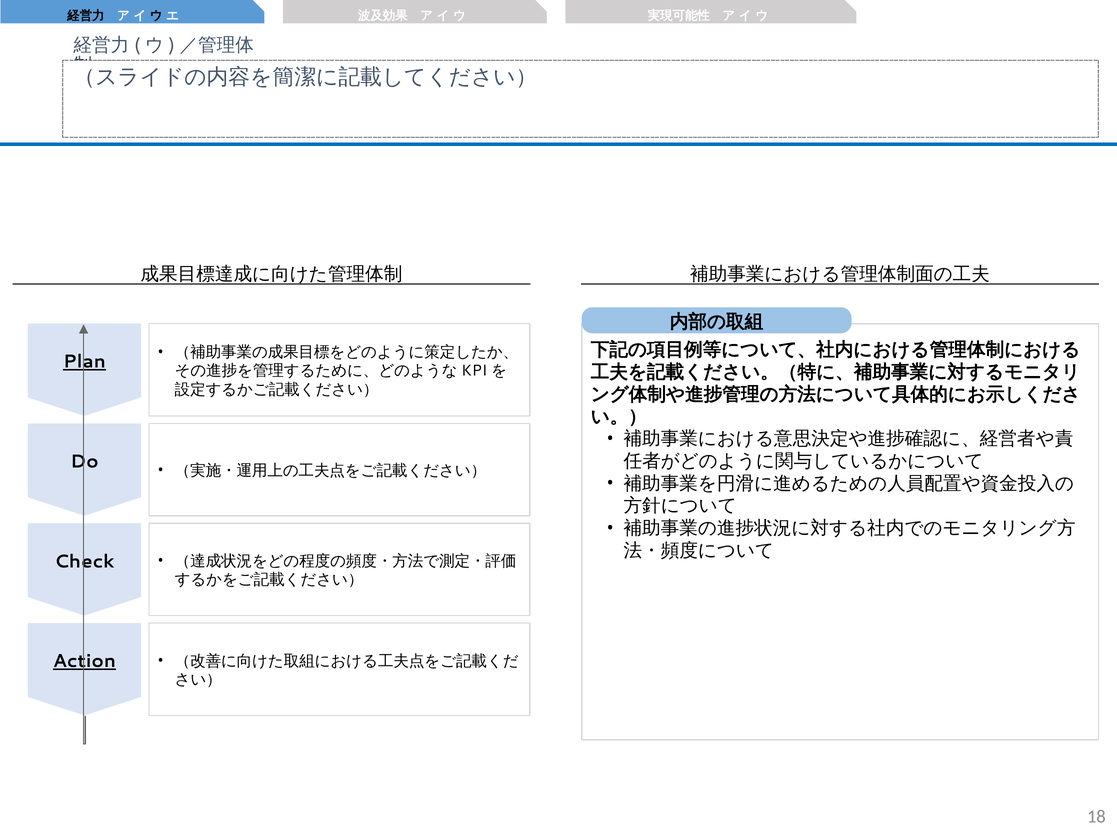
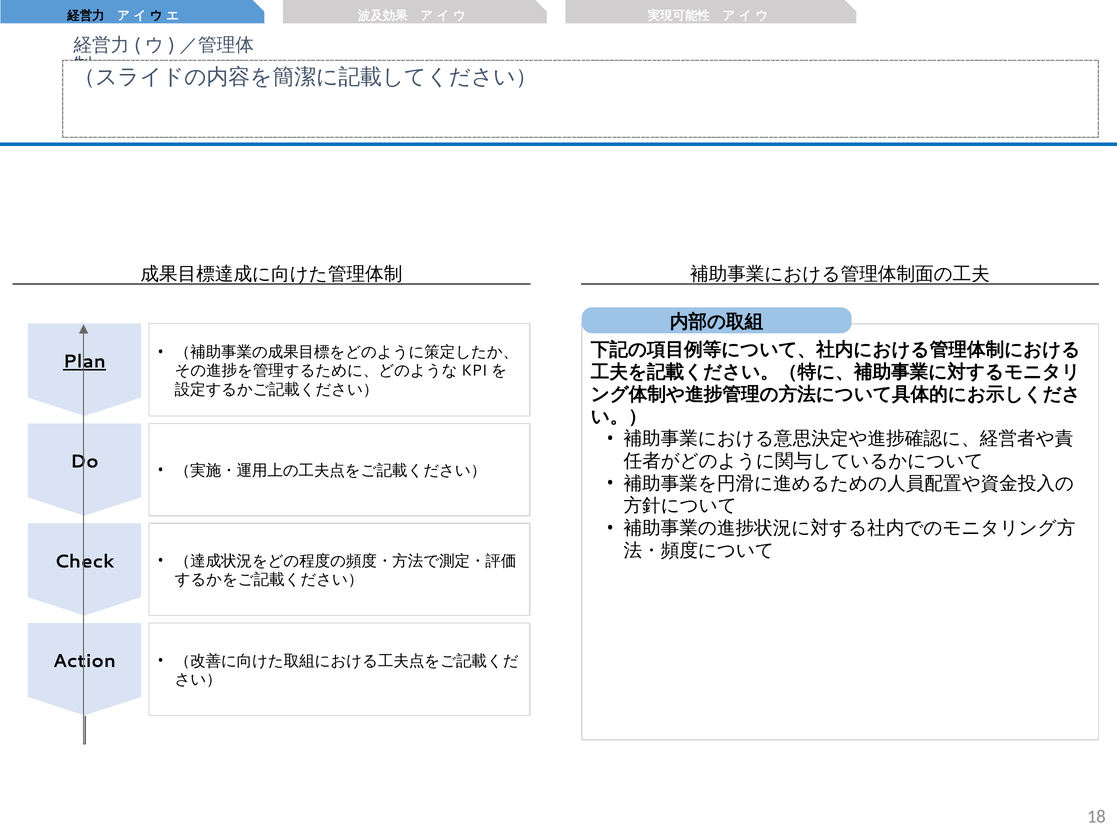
Action underline: present -> none
